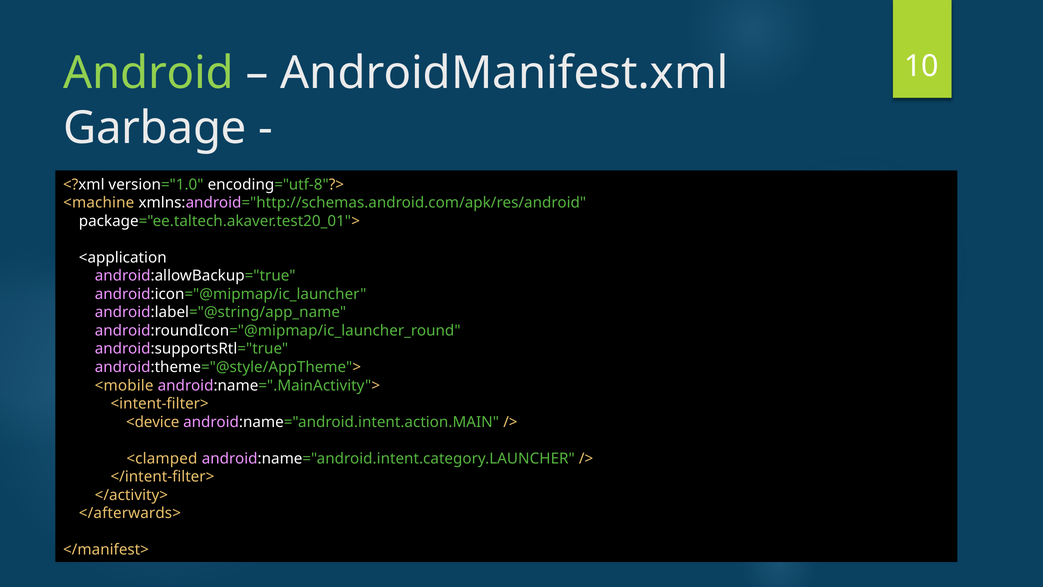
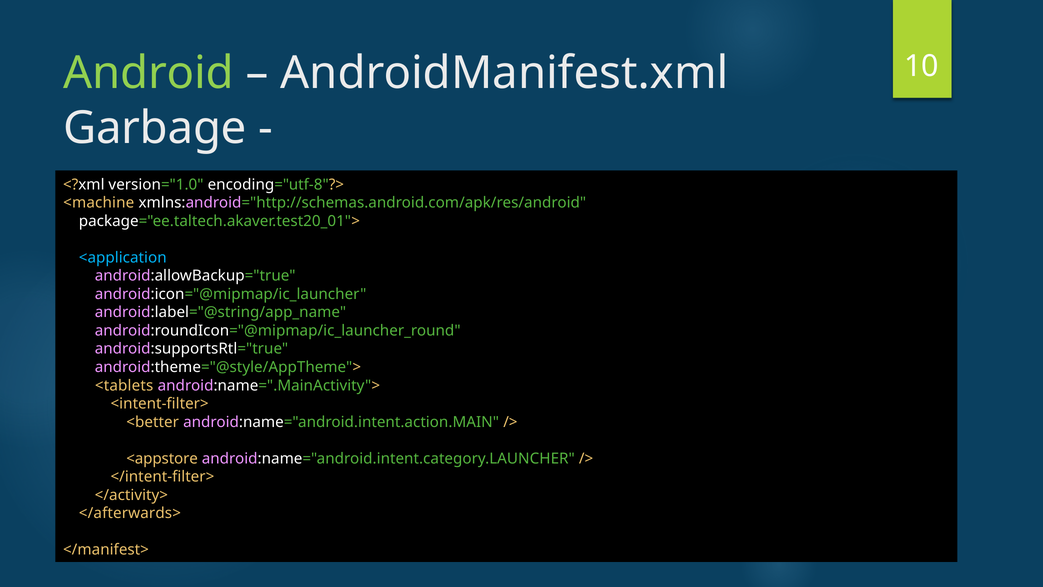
<application colour: white -> light blue
<mobile: <mobile -> <tablets
<device: <device -> <better
<clamped: <clamped -> <appstore
